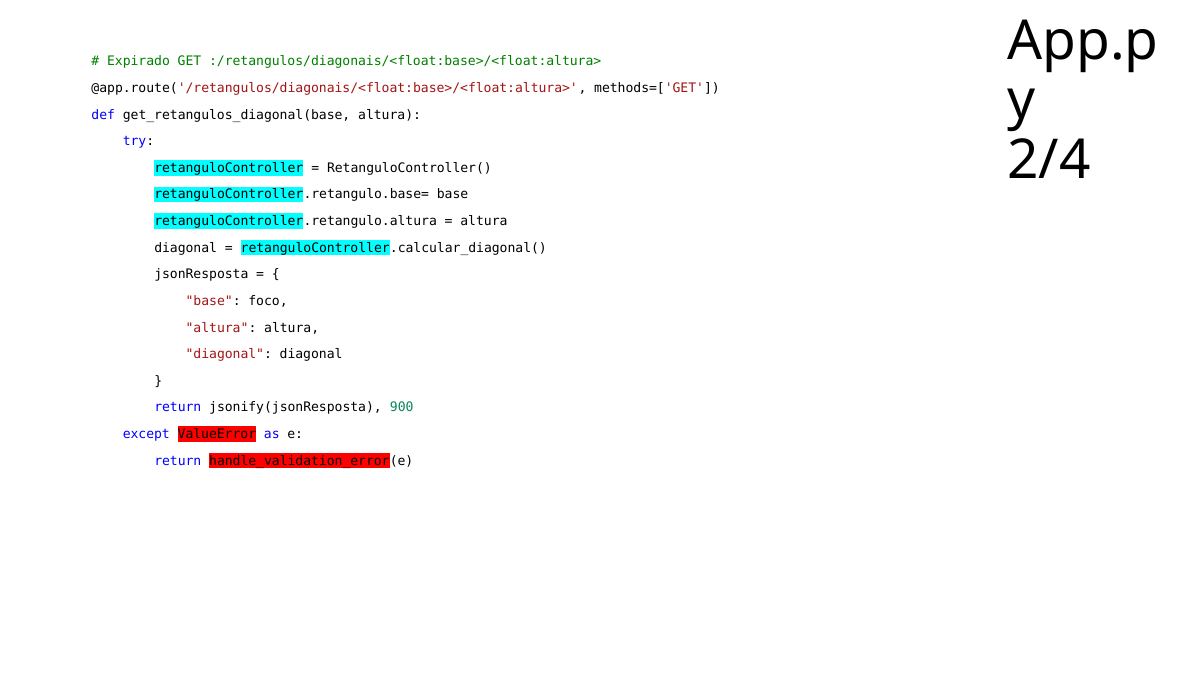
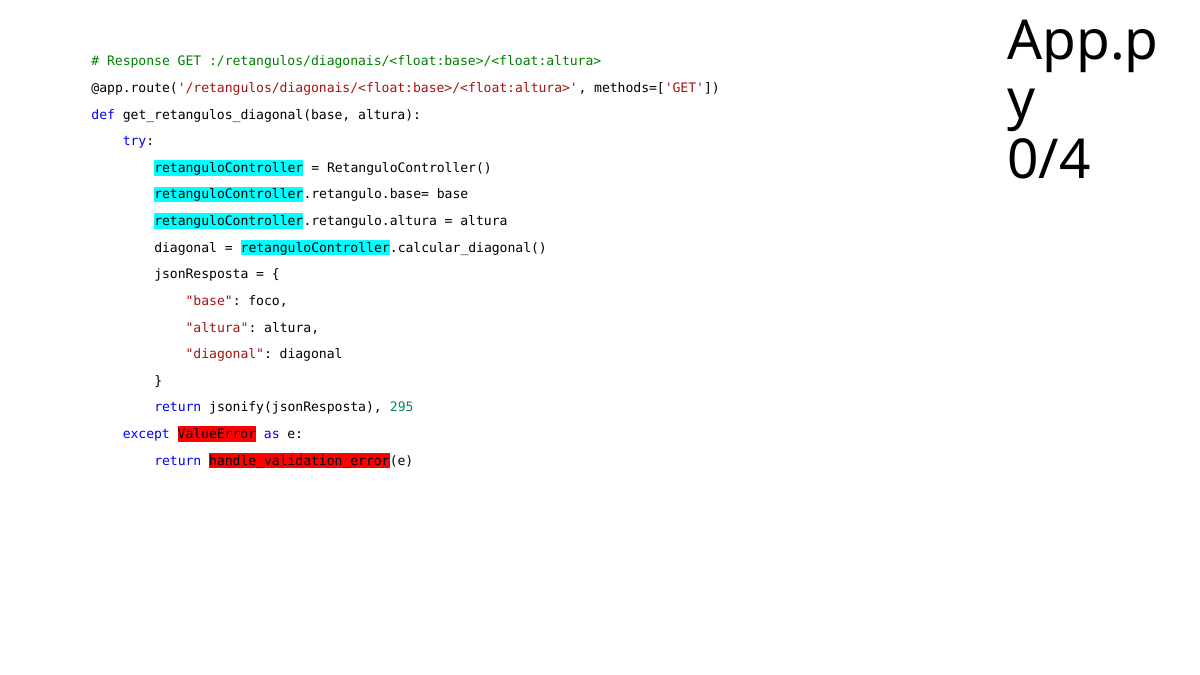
Expirado: Expirado -> Response
2/4: 2/4 -> 0/4
900: 900 -> 295
